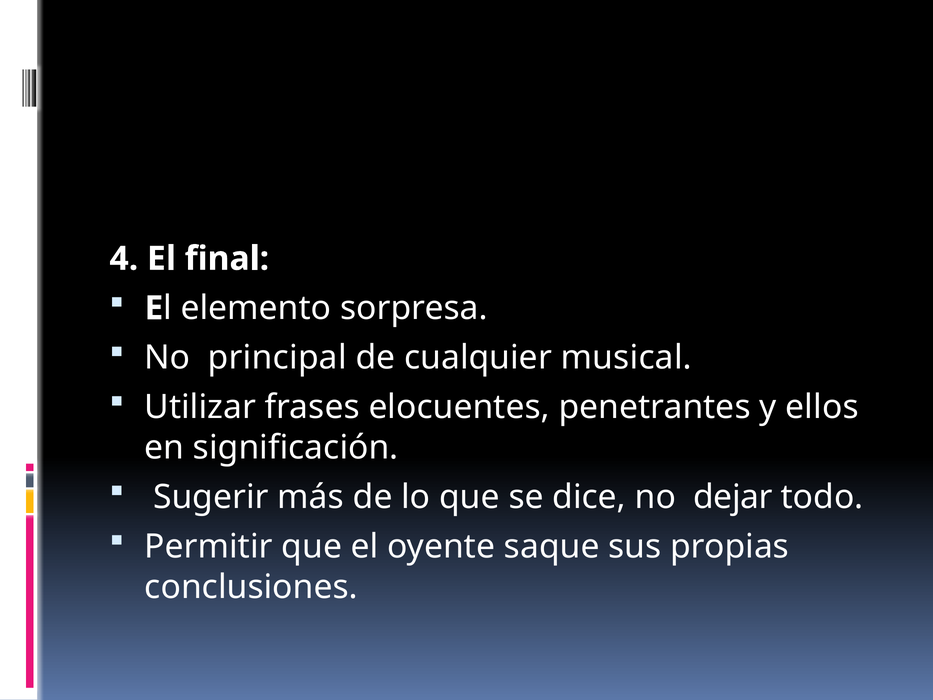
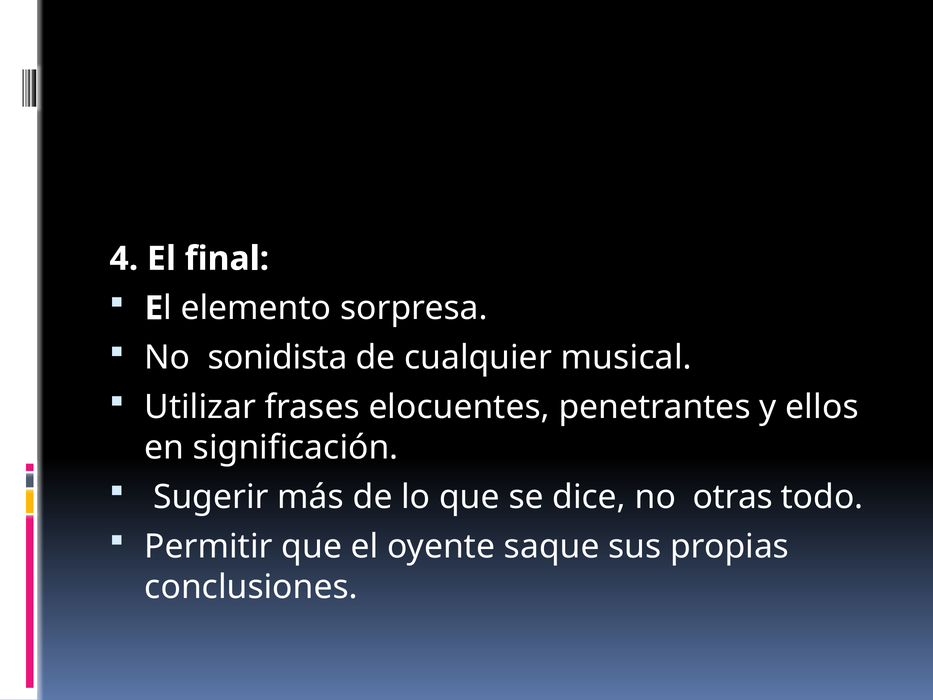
principal: principal -> sonidista
dejar: dejar -> otras
